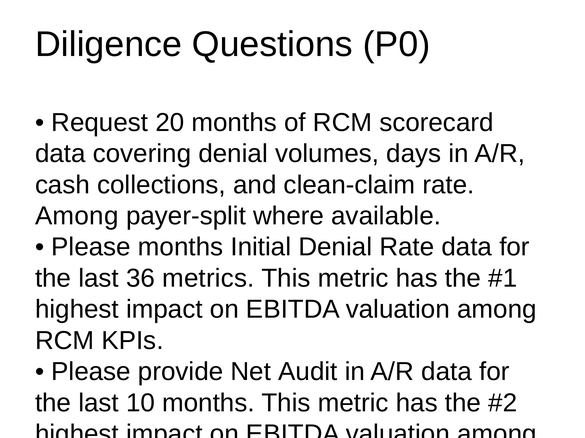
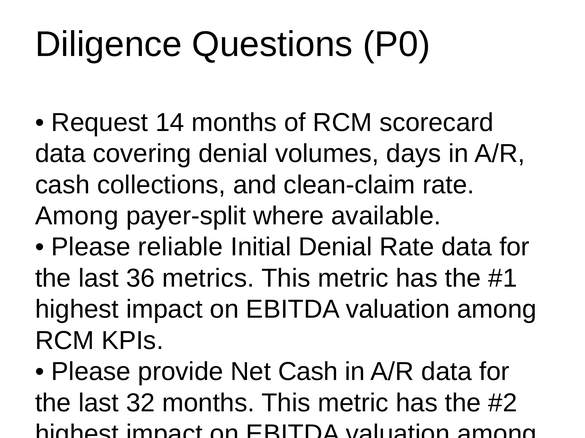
20: 20 -> 14
Please months: months -> reliable
Net Audit: Audit -> Cash
10: 10 -> 32
